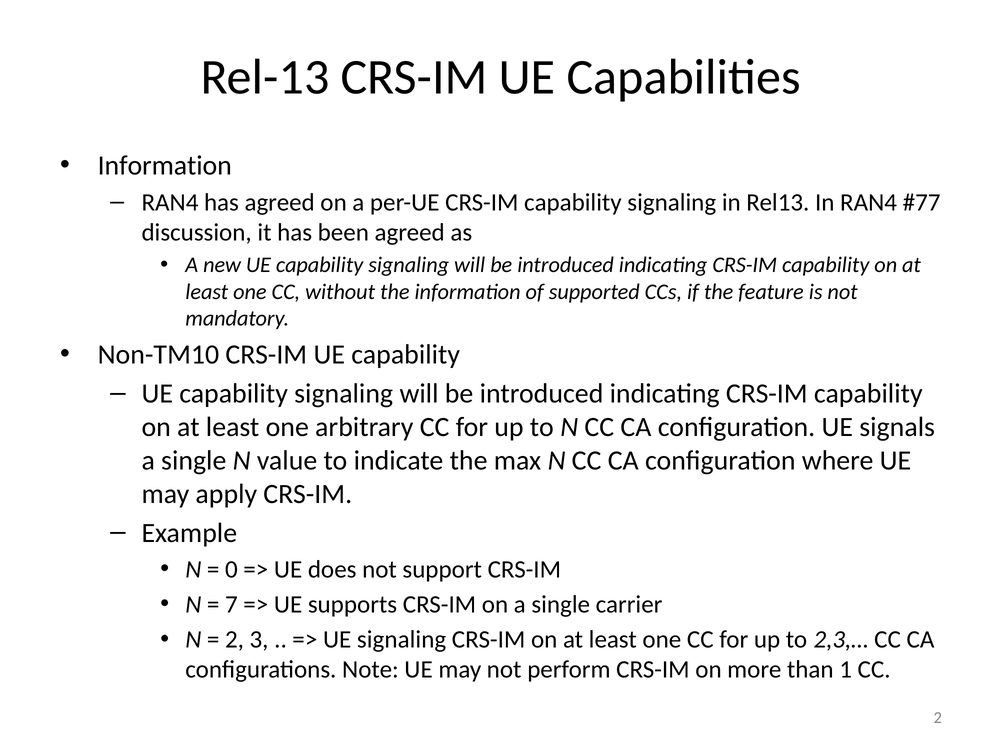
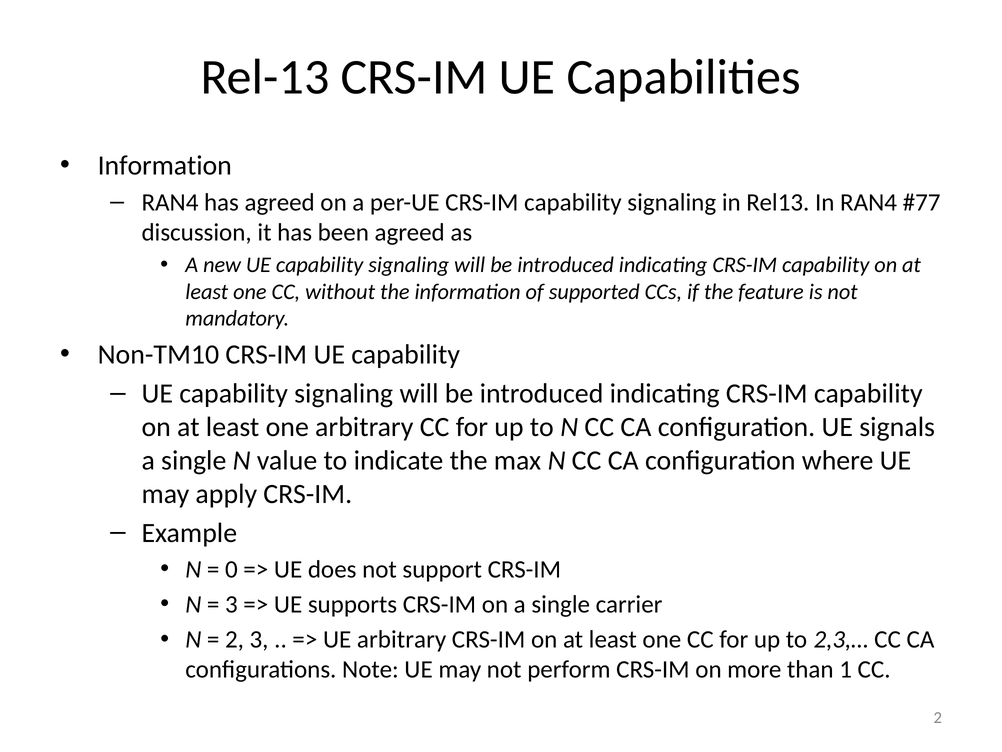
7 at (231, 604): 7 -> 3
UE signaling: signaling -> arbitrary
